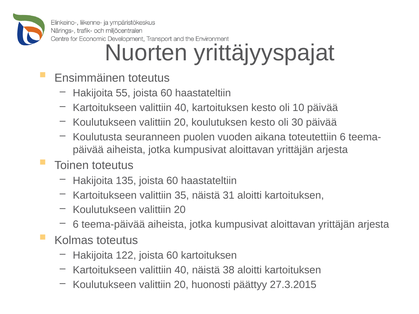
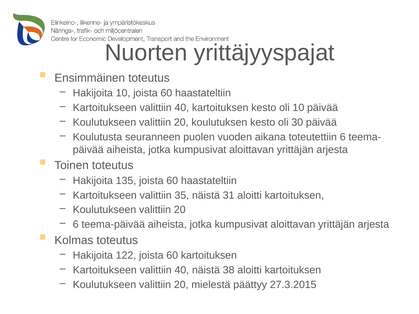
Hakijoita 55: 55 -> 10
huonosti: huonosti -> mielestä
